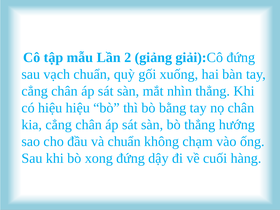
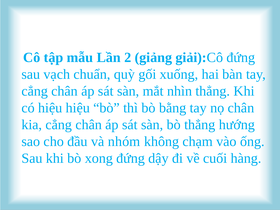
và chuẩn: chuẩn -> nhóm
